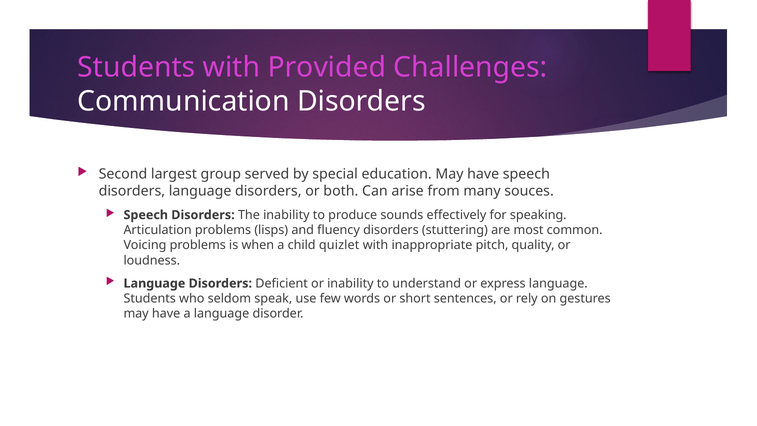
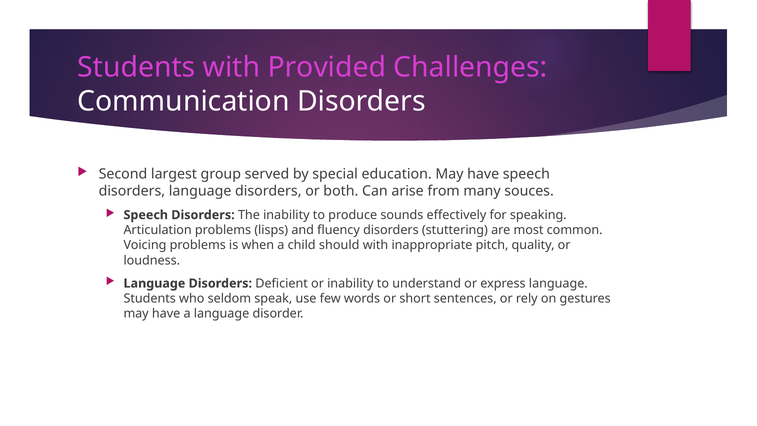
quizlet: quizlet -> should
